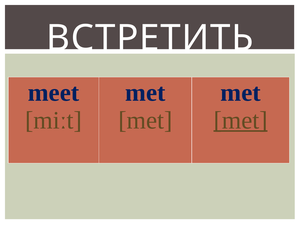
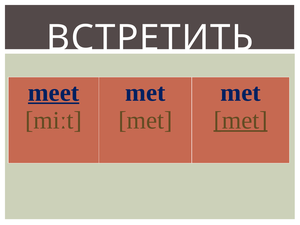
meet underline: none -> present
